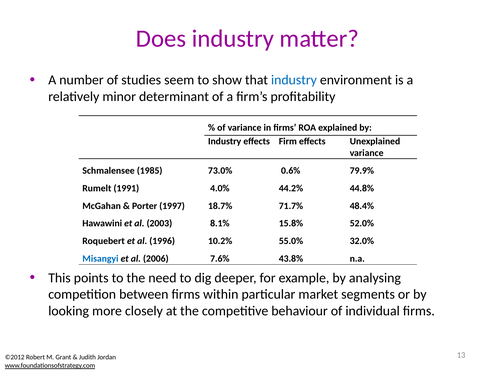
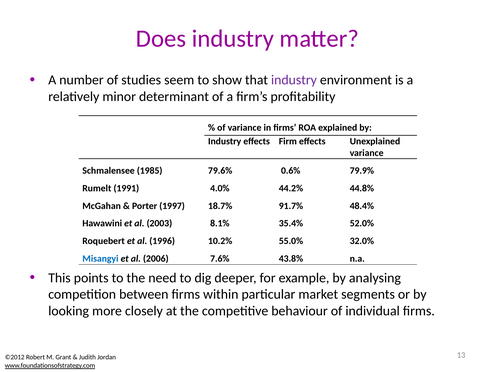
industry at (294, 80) colour: blue -> purple
73.0%: 73.0% -> 79.6%
71.7%: 71.7% -> 91.7%
15.8%: 15.8% -> 35.4%
